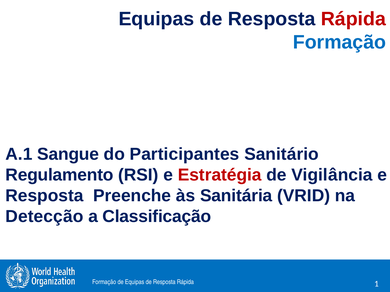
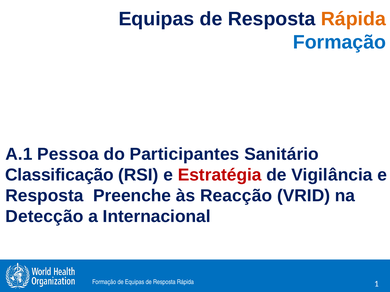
Rápida at (353, 19) colour: red -> orange
Sangue: Sangue -> Pessoa
Regulamento: Regulamento -> Classificação
Sanitária: Sanitária -> Reacção
Classificação: Classificação -> Internacional
